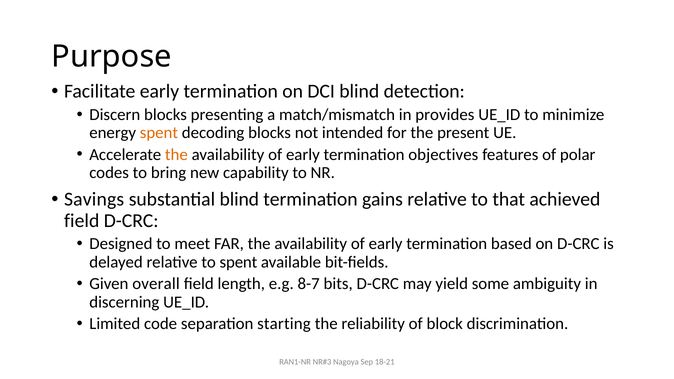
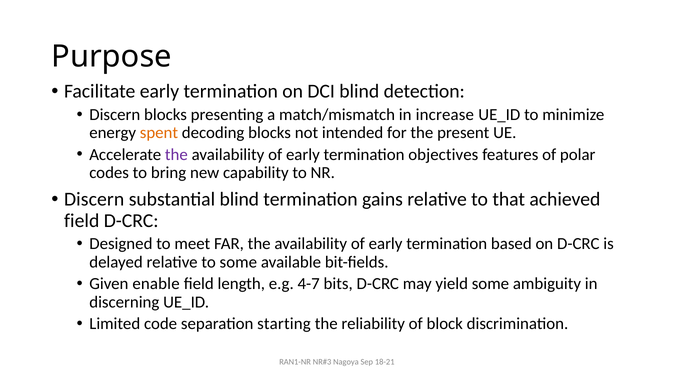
provides: provides -> increase
the at (176, 155) colour: orange -> purple
Savings at (94, 200): Savings -> Discern
to spent: spent -> some
overall: overall -> enable
8-7: 8-7 -> 4-7
